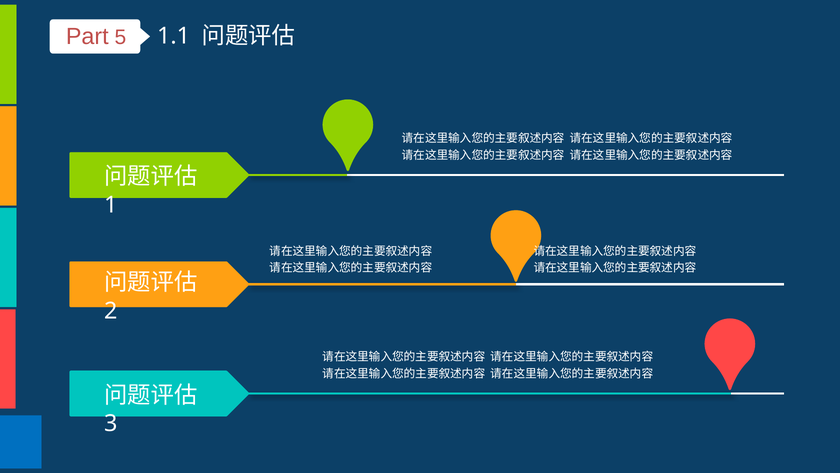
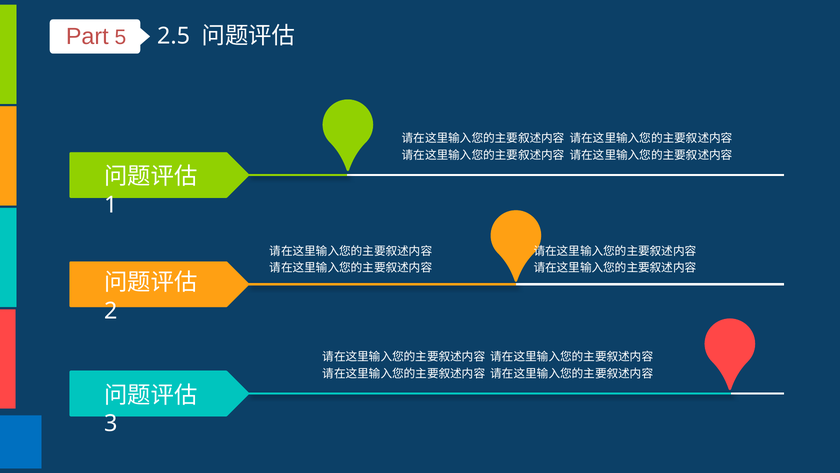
1.1: 1.1 -> 2.5
